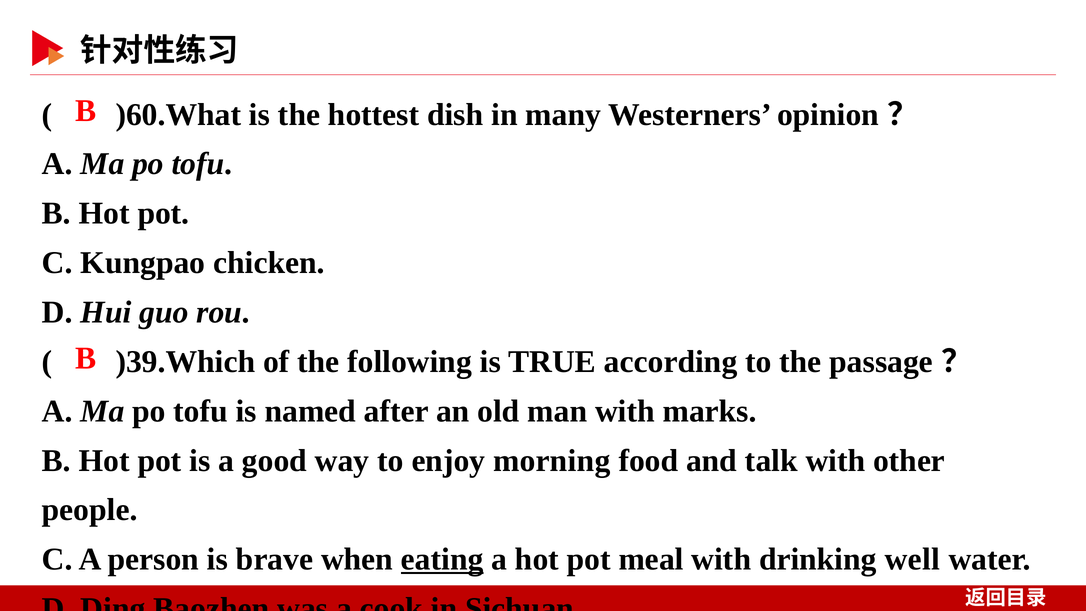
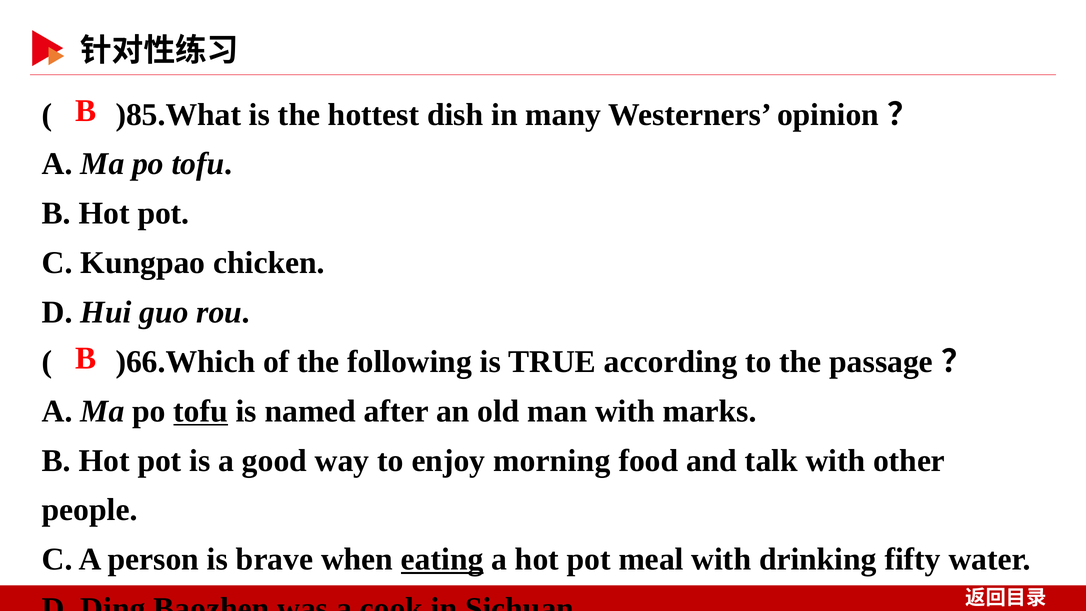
)60.What: )60.What -> )85.What
)39.Which: )39.Which -> )66.Which
tofu at (201, 411) underline: none -> present
well: well -> fifty
